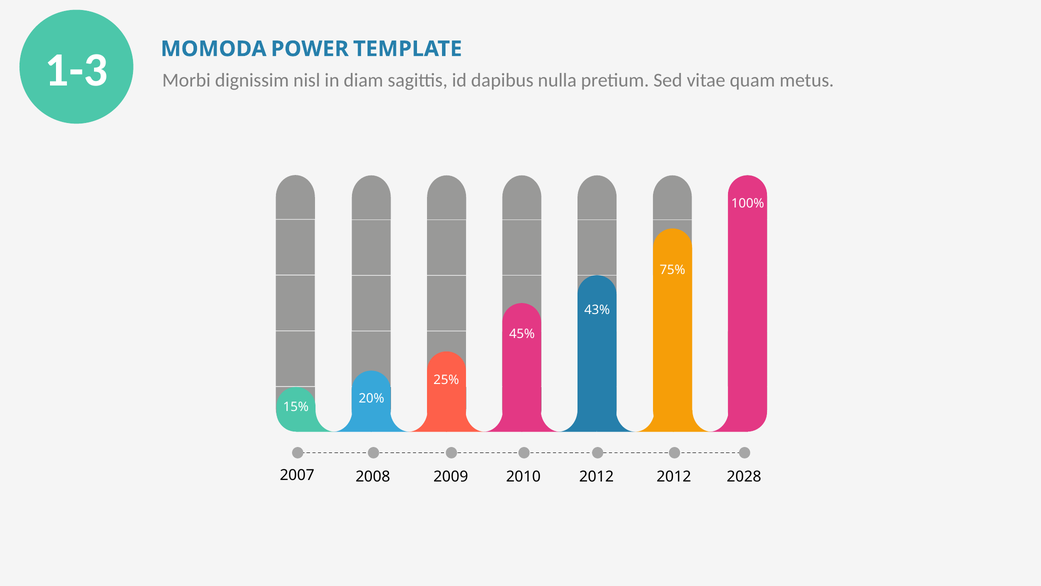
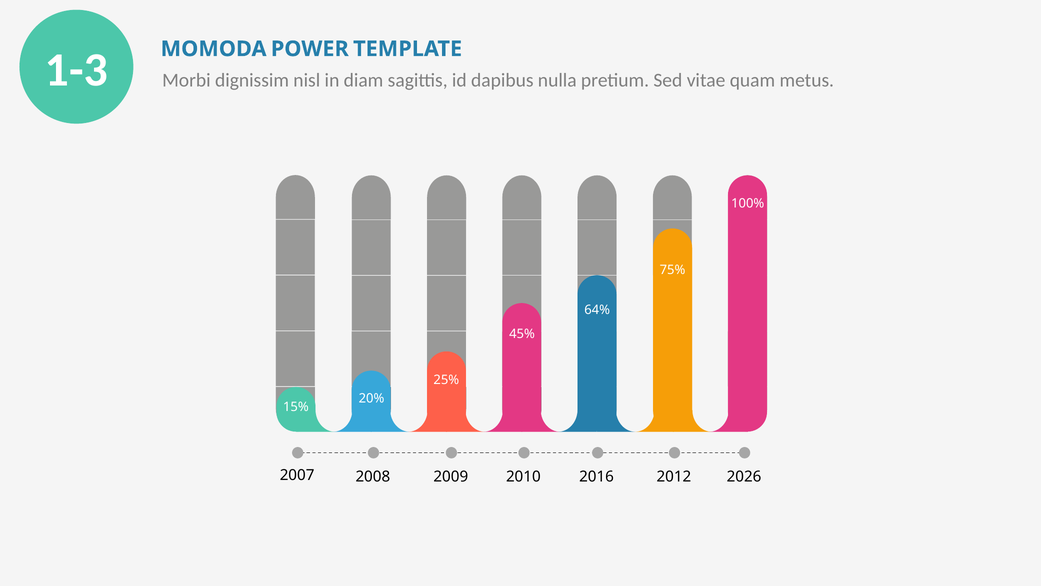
43%: 43% -> 64%
2010 2012: 2012 -> 2016
2028: 2028 -> 2026
